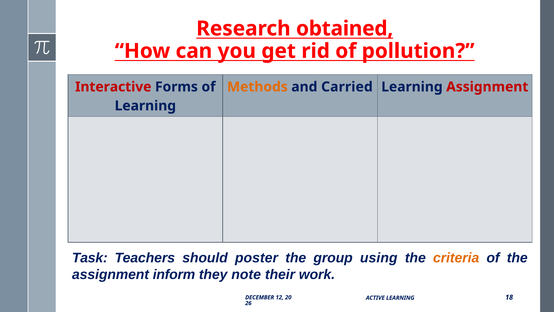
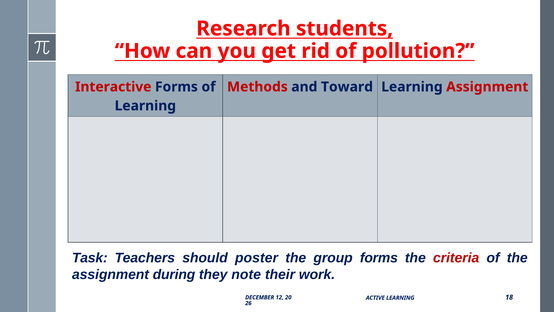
obtained: obtained -> students
Methods colour: orange -> red
Carried: Carried -> Toward
group using: using -> forms
criteria colour: orange -> red
inform: inform -> during
